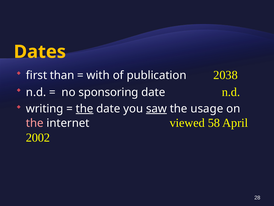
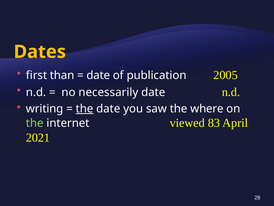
with at (98, 75): with -> date
2038: 2038 -> 2005
sponsoring: sponsoring -> necessarily
saw underline: present -> none
usage: usage -> where
the at (35, 123) colour: pink -> light green
58: 58 -> 83
2002: 2002 -> 2021
